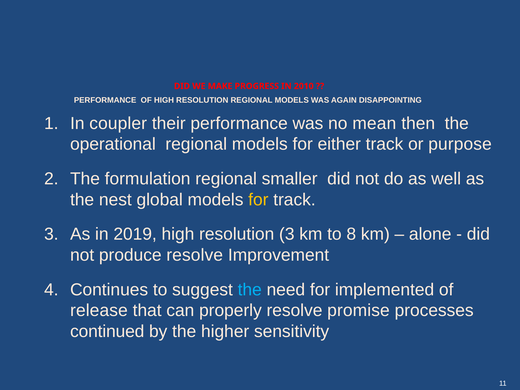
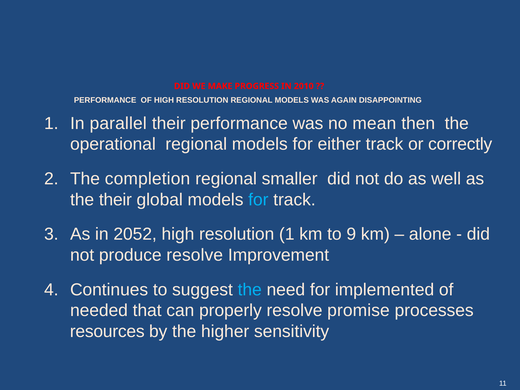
coupler: coupler -> parallel
purpose: purpose -> correctly
formulation: formulation -> completion
the nest: nest -> their
for at (258, 200) colour: yellow -> light blue
2019: 2019 -> 2052
resolution 3: 3 -> 1
8: 8 -> 9
release: release -> needed
continued: continued -> resources
